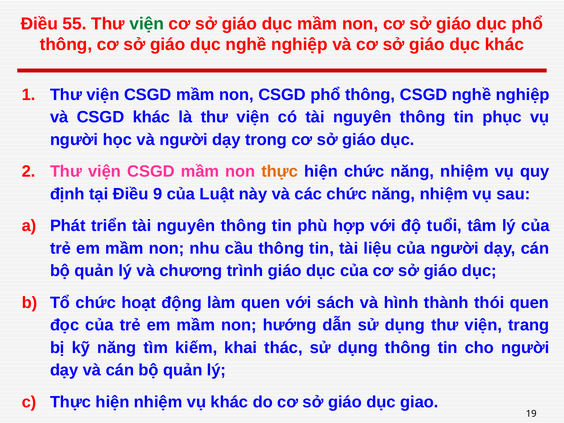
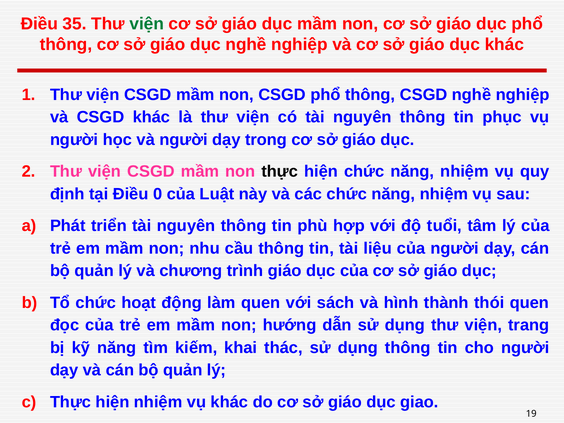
55: 55 -> 35
thực at (280, 171) colour: orange -> black
9: 9 -> 0
